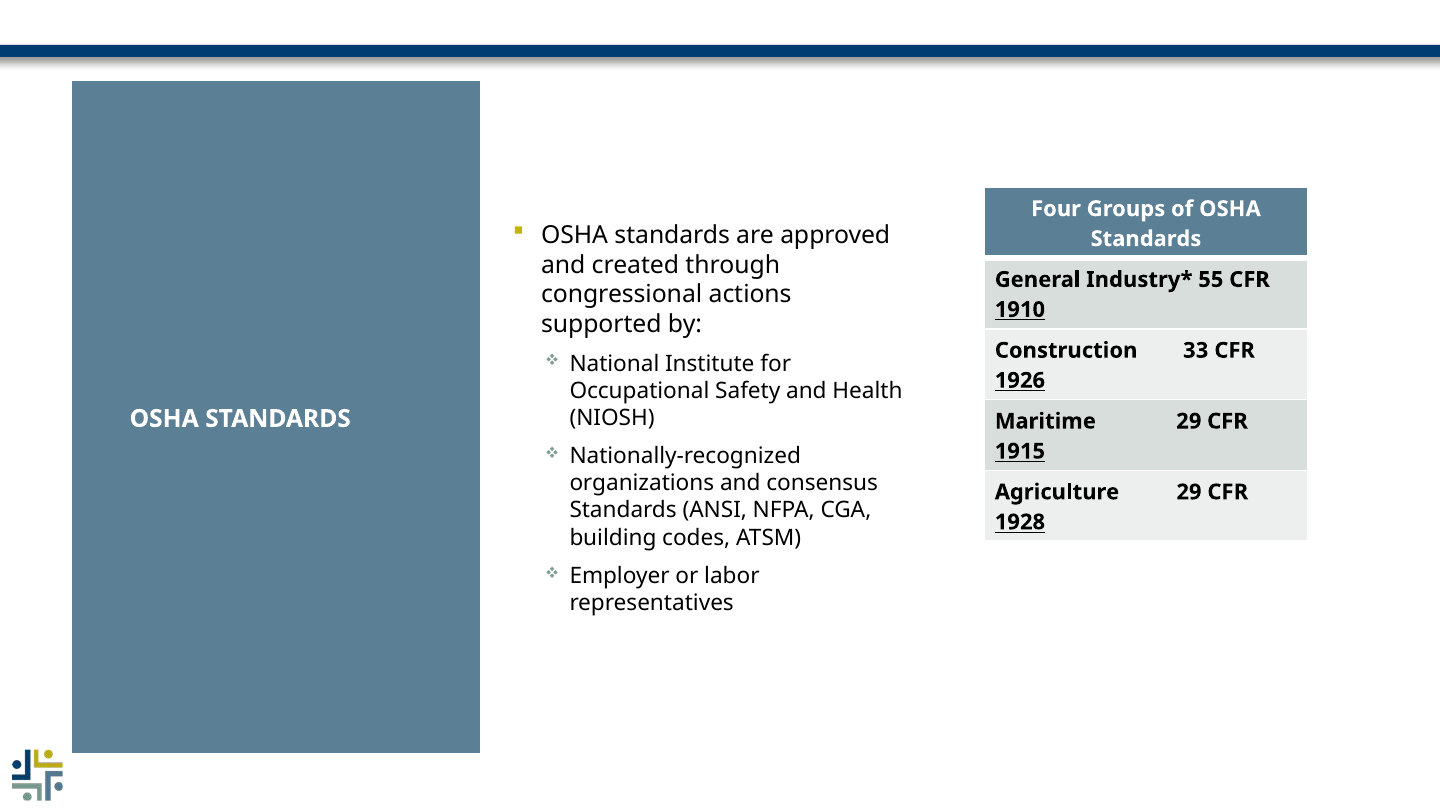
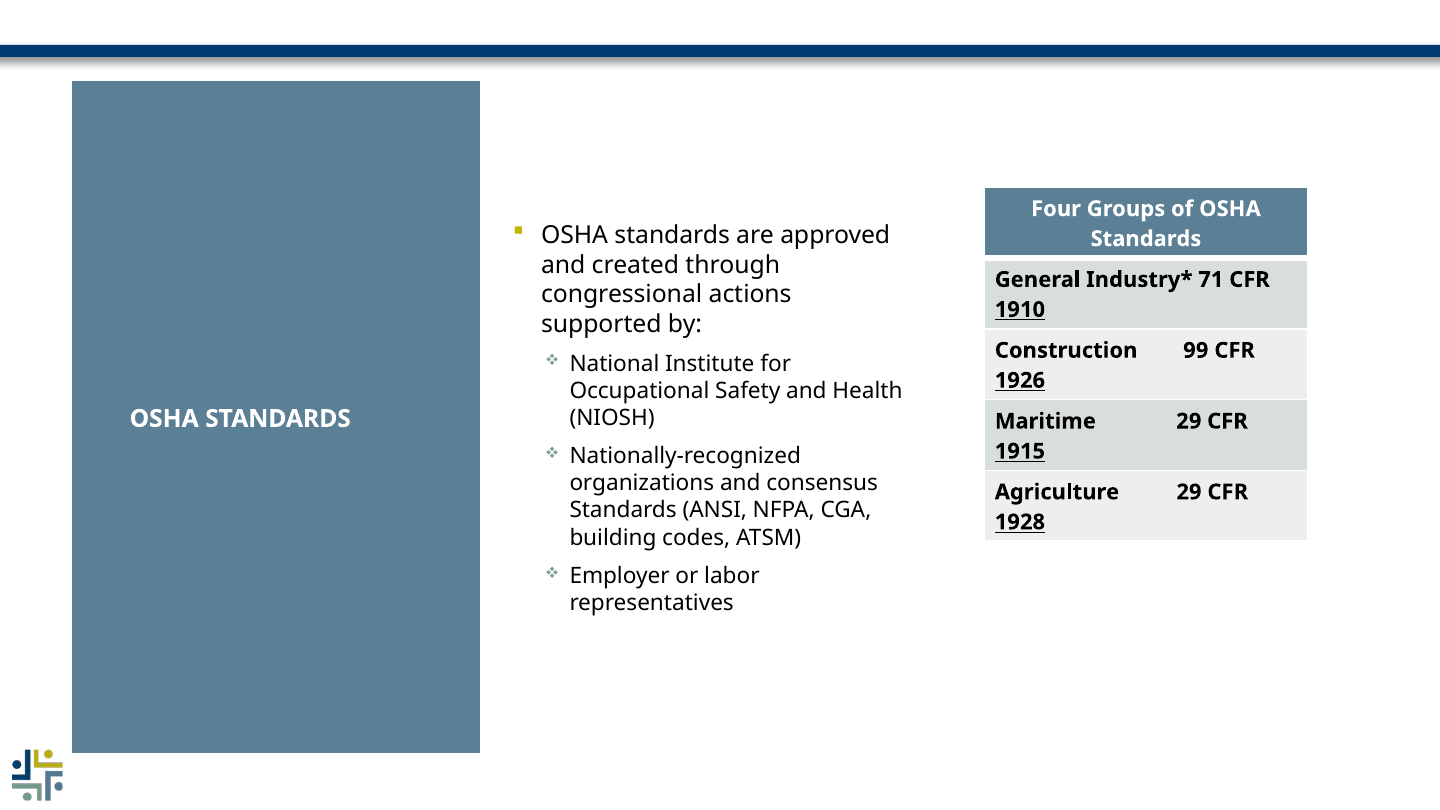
55: 55 -> 71
33: 33 -> 99
